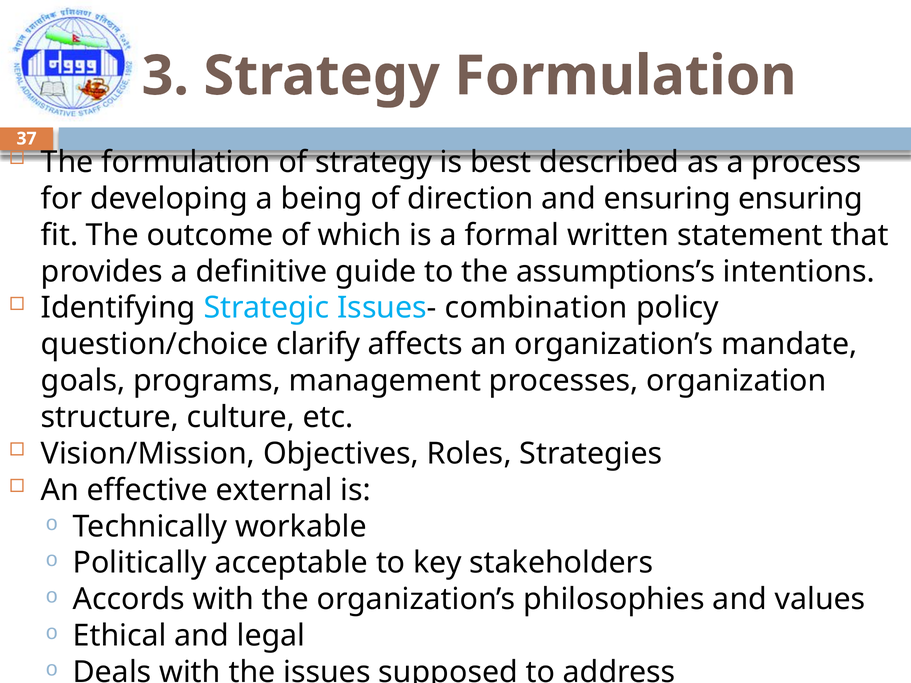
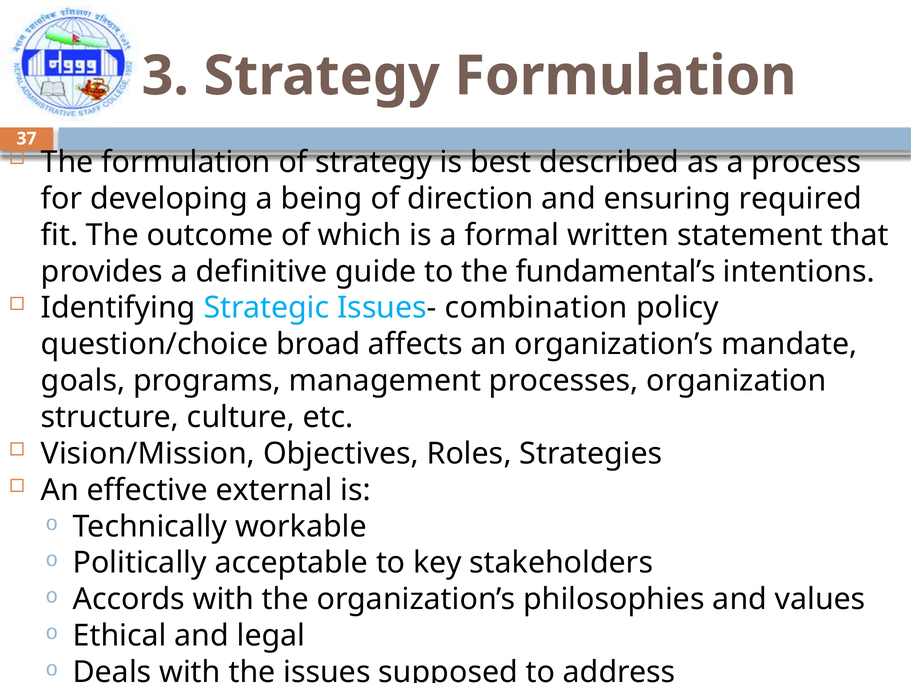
ensuring ensuring: ensuring -> required
assumptions’s: assumptions’s -> fundamental’s
clarify: clarify -> broad
